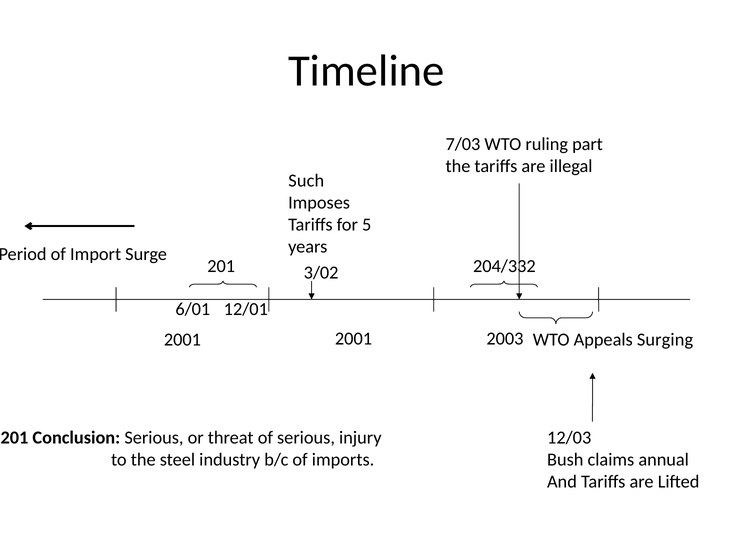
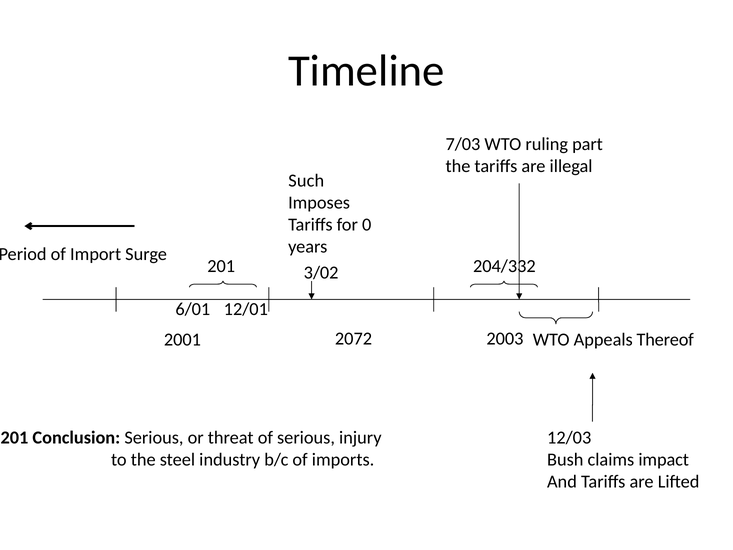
5: 5 -> 0
2001 2001: 2001 -> 2072
Surging: Surging -> Thereof
annual: annual -> impact
